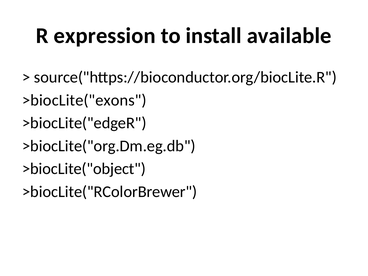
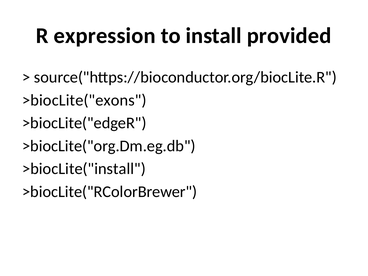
available: available -> provided
>biocLite("object: >biocLite("object -> >biocLite("install
